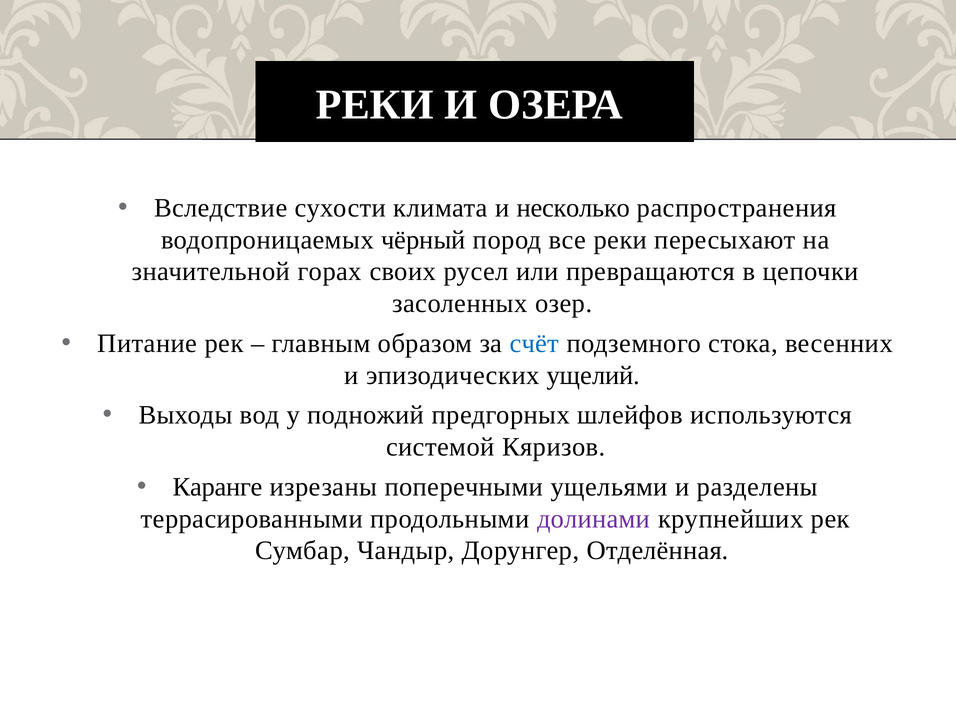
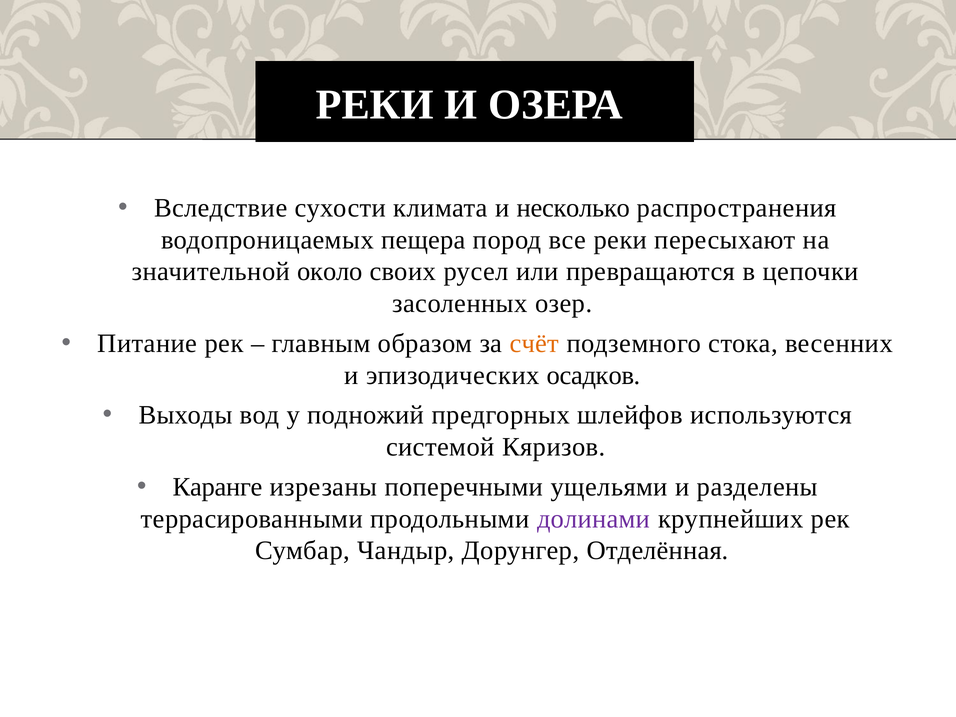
чёрный: чёрный -> пещера
горах: горах -> около
счёт colour: blue -> orange
ущелий: ущелий -> осадков
